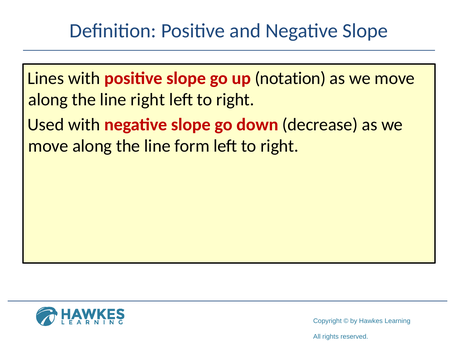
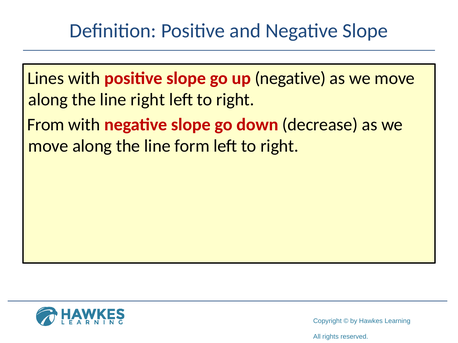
up notation: notation -> negative
Used: Used -> From
